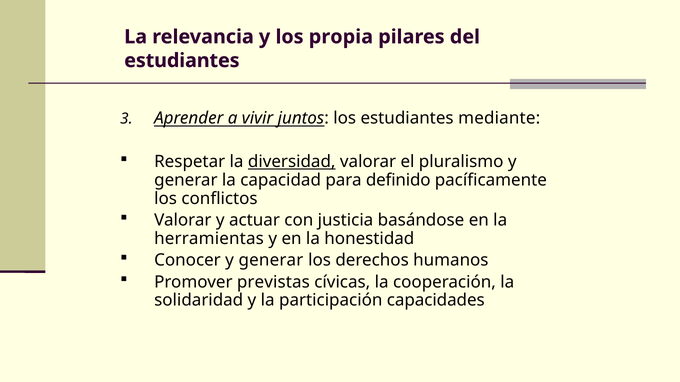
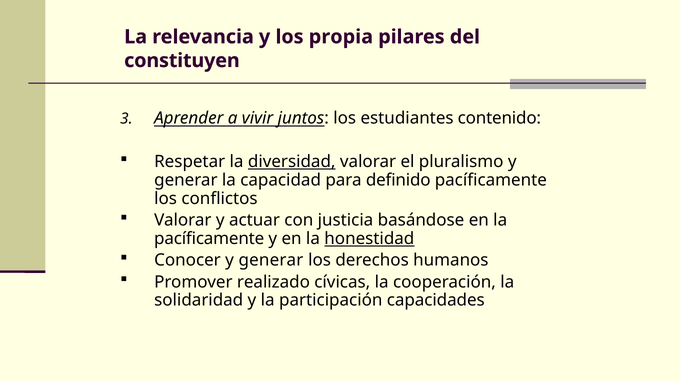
estudiantes at (182, 61): estudiantes -> constituyen
mediante: mediante -> contenido
herramientas at (209, 239): herramientas -> pacíficamente
honestidad underline: none -> present
previstas: previstas -> realizado
